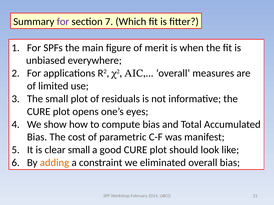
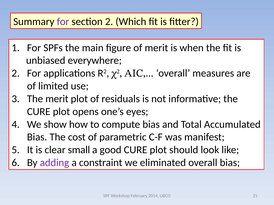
section 7: 7 -> 2
The small: small -> merit
adding colour: orange -> purple
